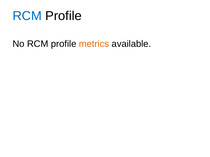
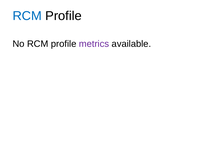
metrics colour: orange -> purple
